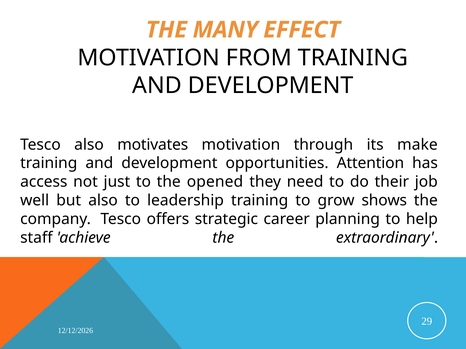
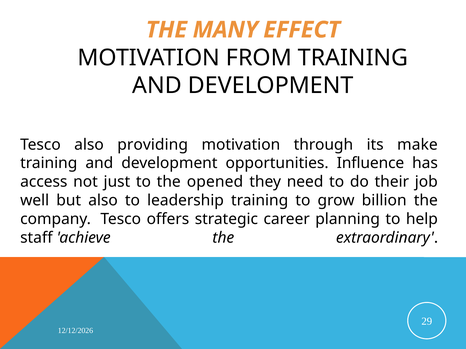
motivates: motivates -> providing
Attention: Attention -> Influence
shows: shows -> billion
